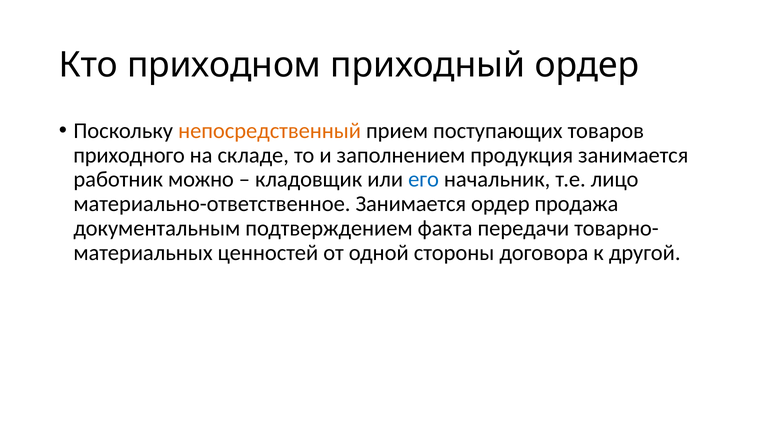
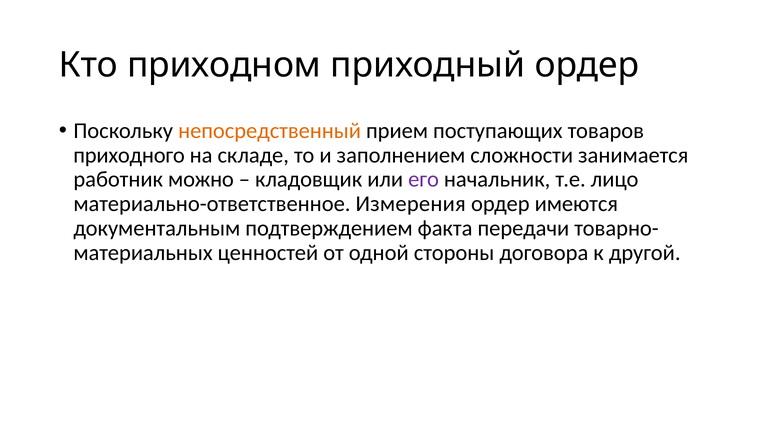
продукция: продукция -> сложности
его colour: blue -> purple
материально-ответственное Занимается: Занимается -> Измерения
продажа: продажа -> имеются
